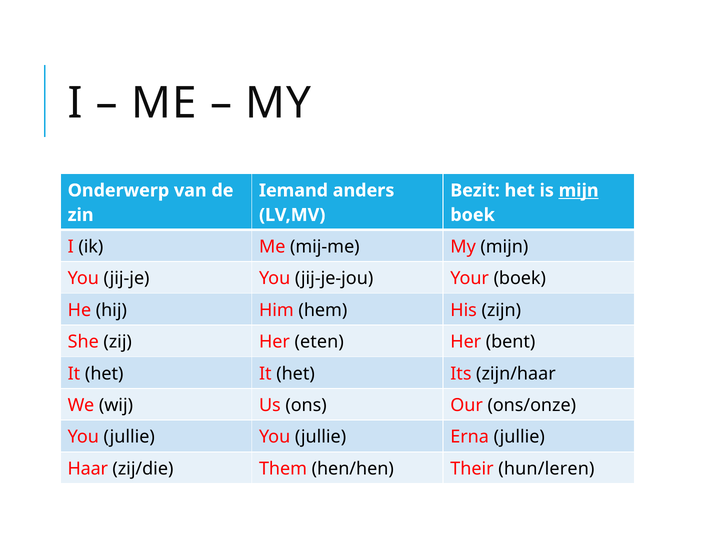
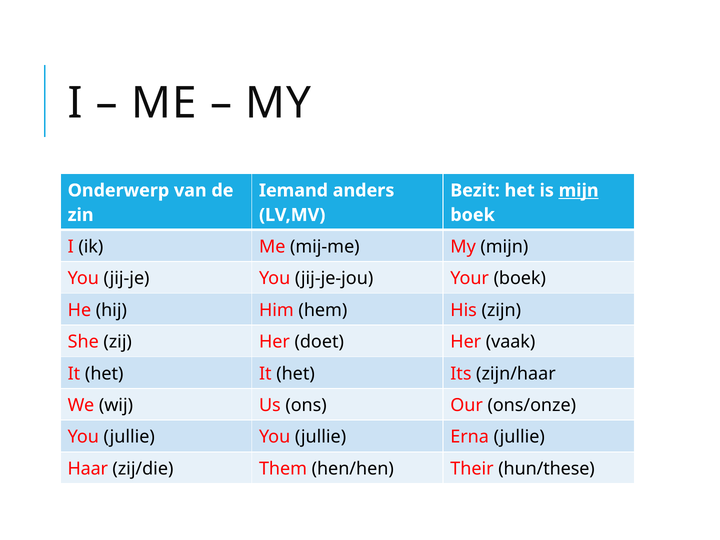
eten: eten -> doet
bent: bent -> vaak
hun/leren: hun/leren -> hun/these
